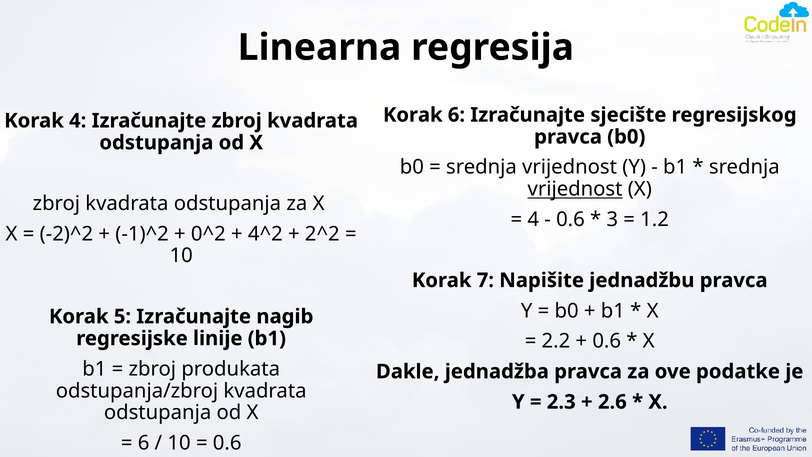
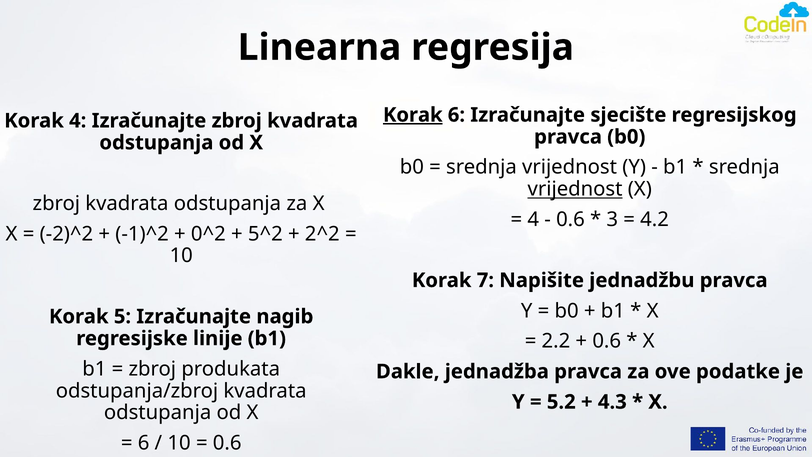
Korak at (413, 115) underline: none -> present
1.2: 1.2 -> 4.2
4^2: 4^2 -> 5^2
2.3: 2.3 -> 5.2
2.6: 2.6 -> 4.3
